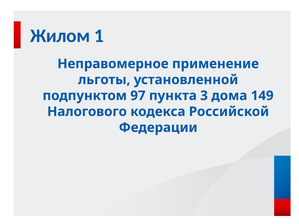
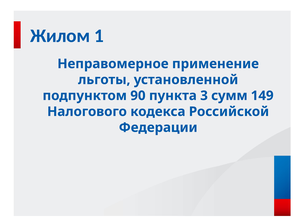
97: 97 -> 90
дома: дома -> сумм
